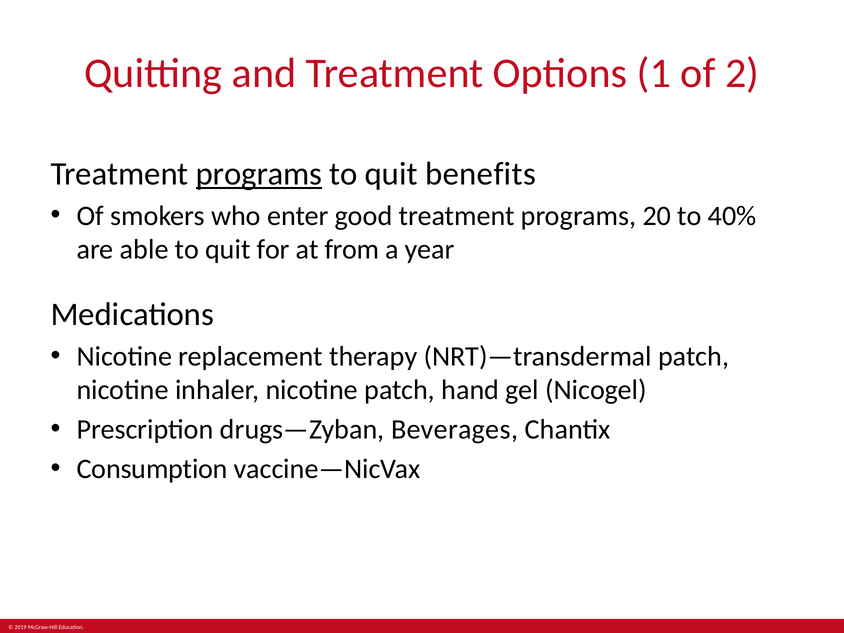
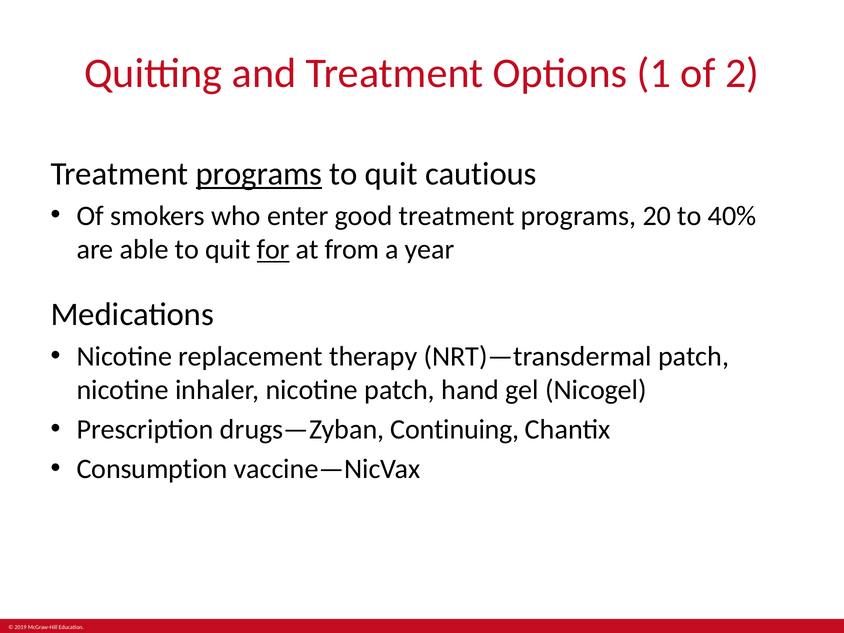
benefits: benefits -> cautious
for underline: none -> present
Beverages: Beverages -> Continuing
